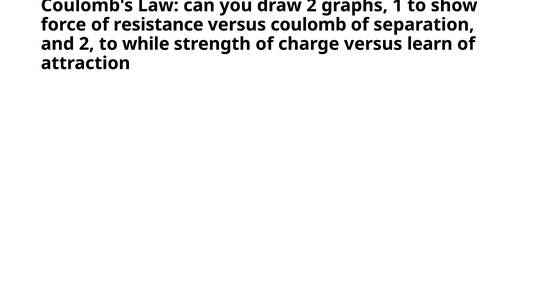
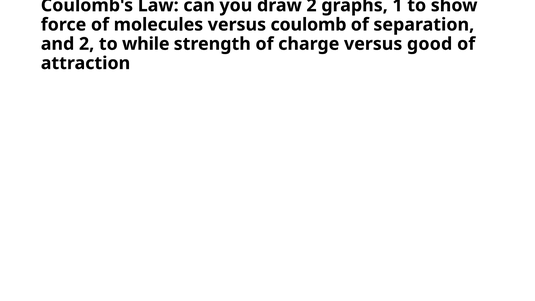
resistance: resistance -> molecules
learn: learn -> good
